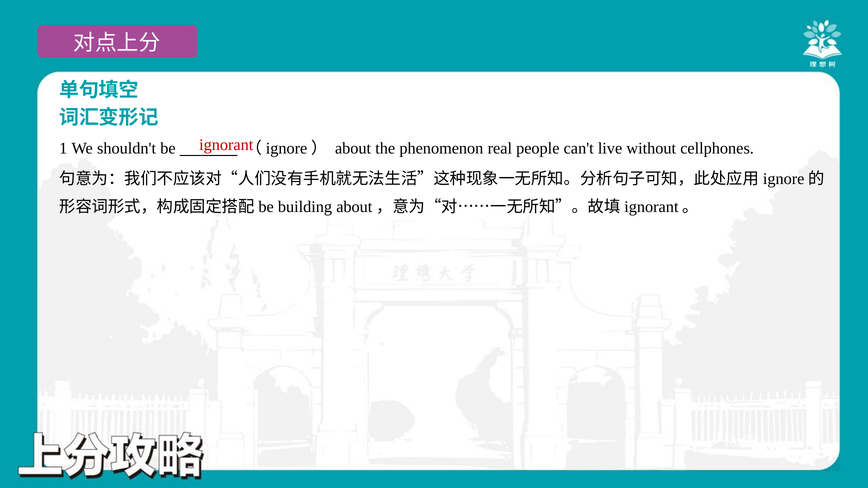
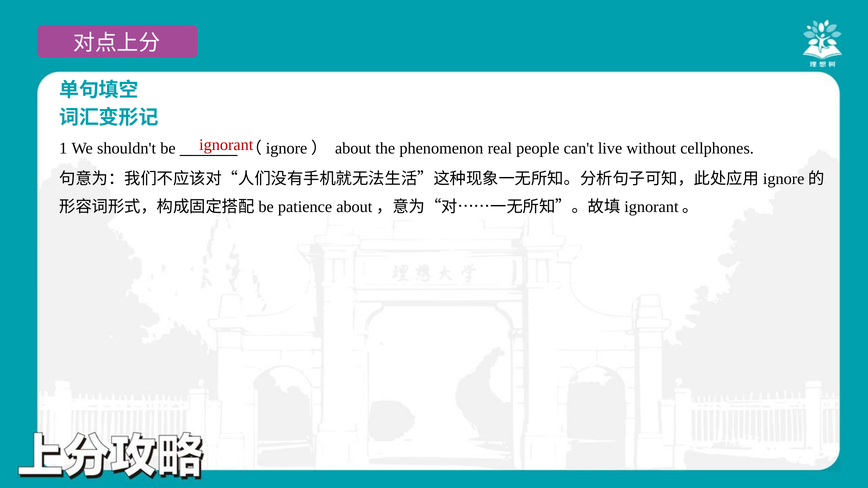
building: building -> patience
